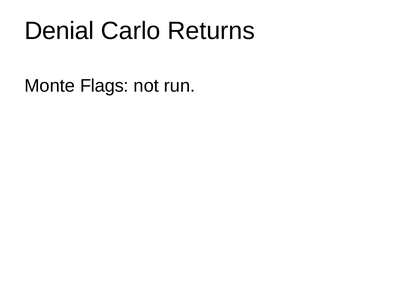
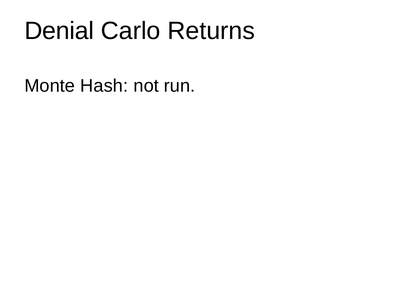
Flags: Flags -> Hash
